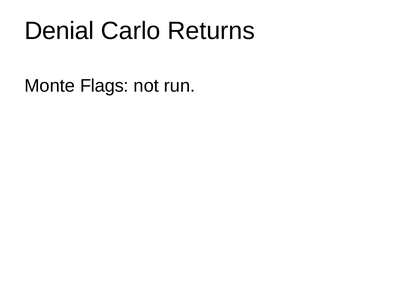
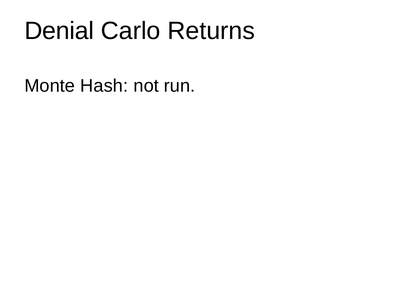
Flags: Flags -> Hash
